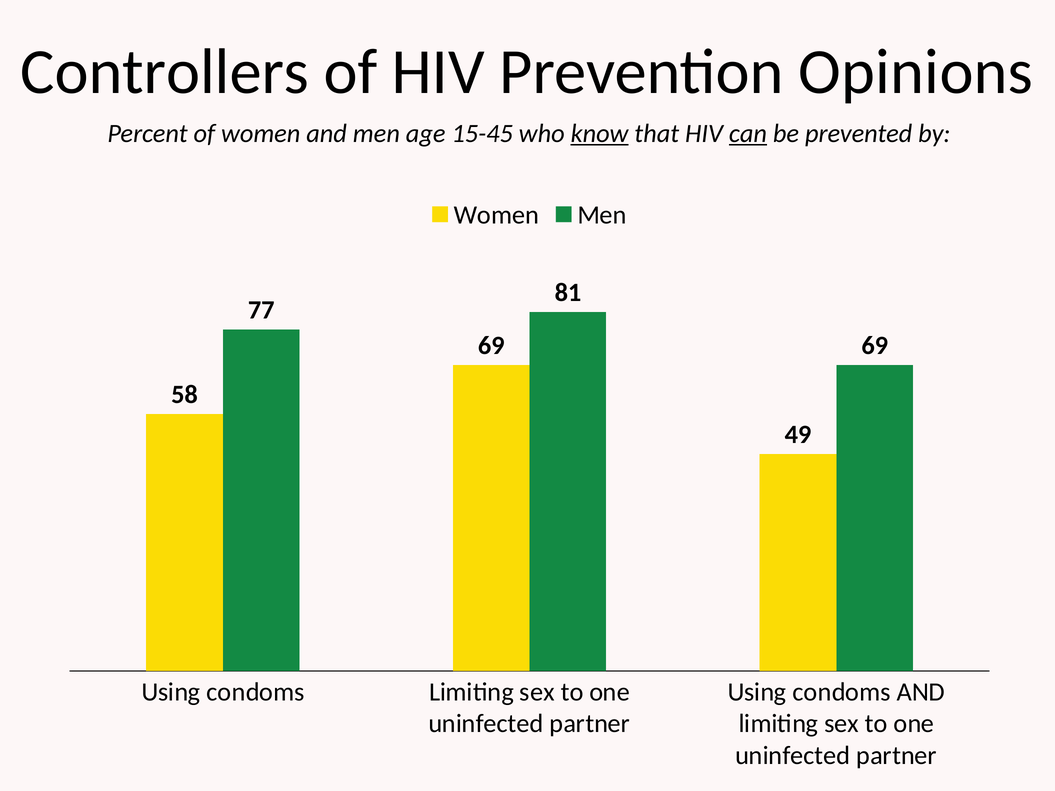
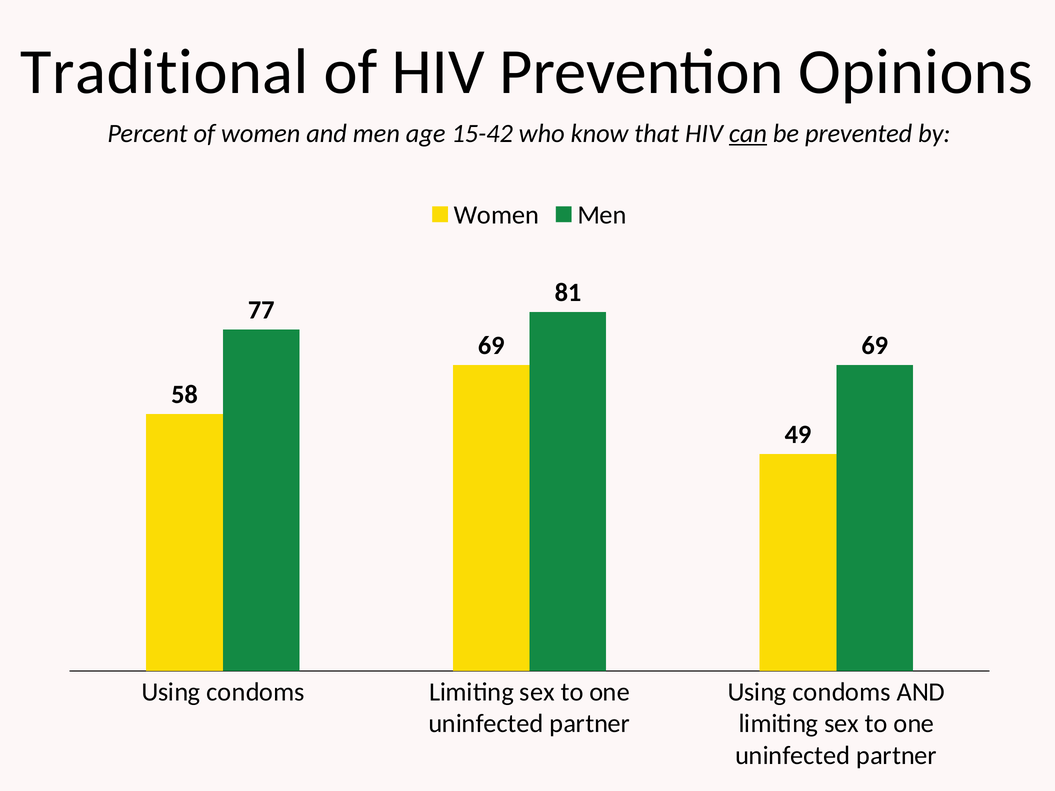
Controllers: Controllers -> Traditional
15-45: 15-45 -> 15-42
know underline: present -> none
